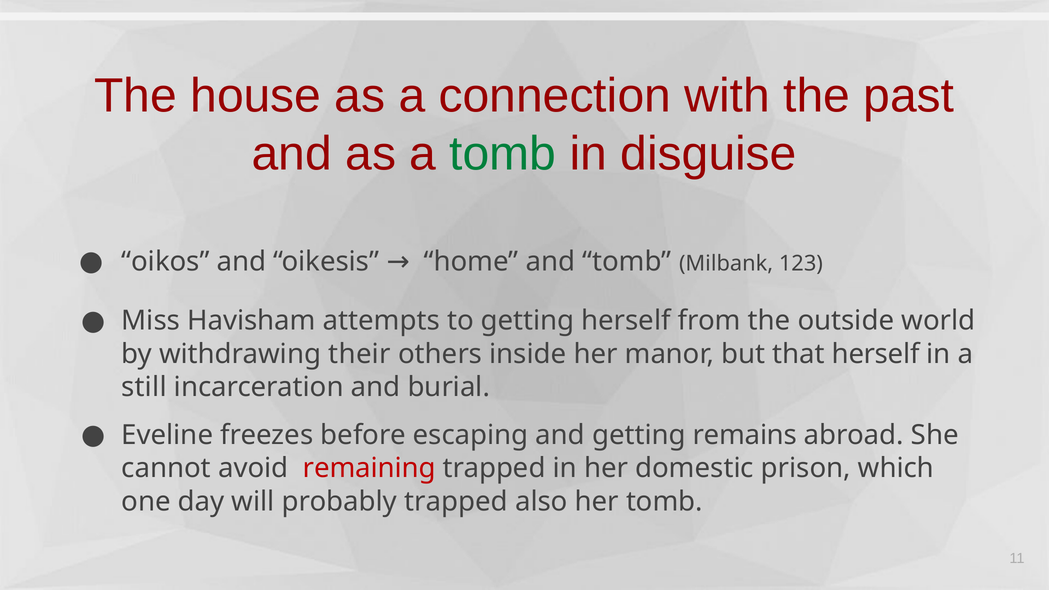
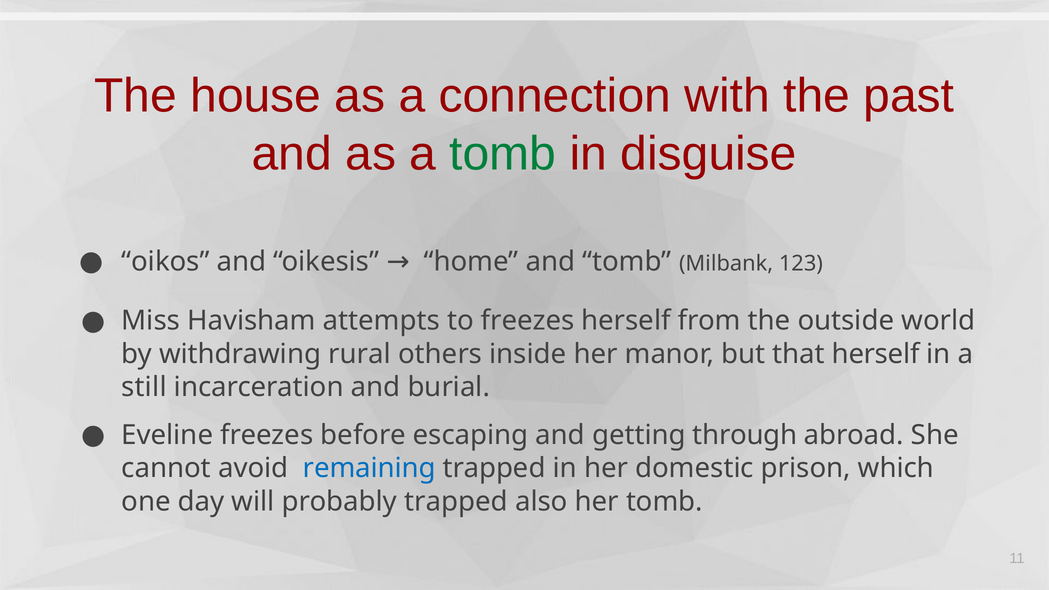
to getting: getting -> freezes
their: their -> rural
remains: remains -> through
remaining colour: red -> blue
